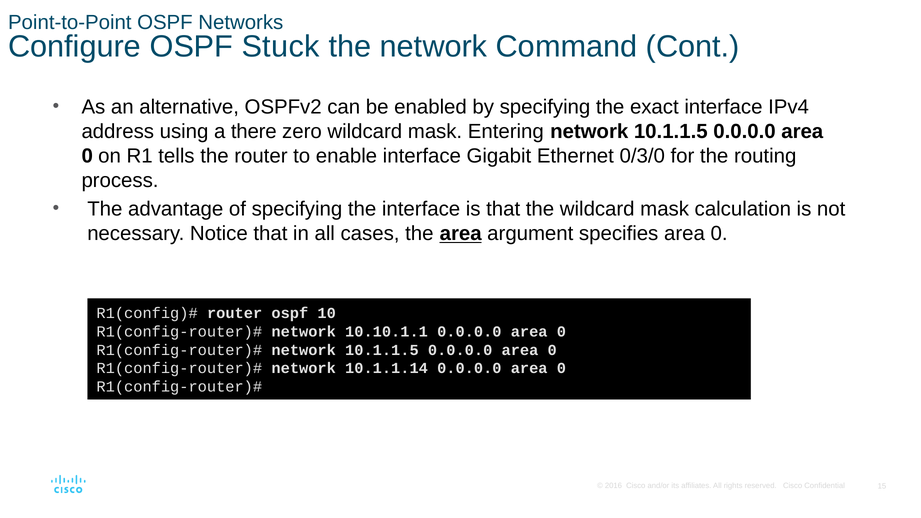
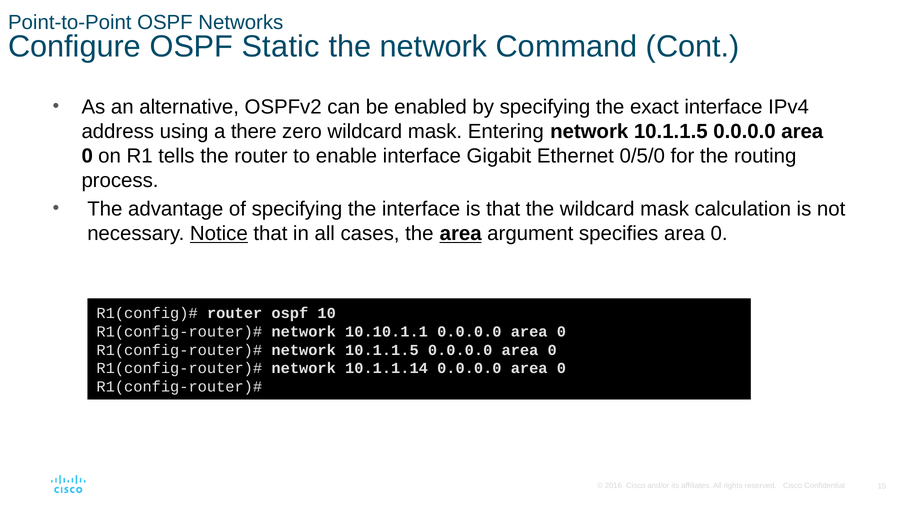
Stuck: Stuck -> Static
0/3/0: 0/3/0 -> 0/5/0
Notice underline: none -> present
